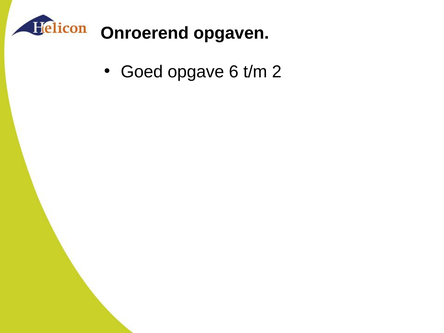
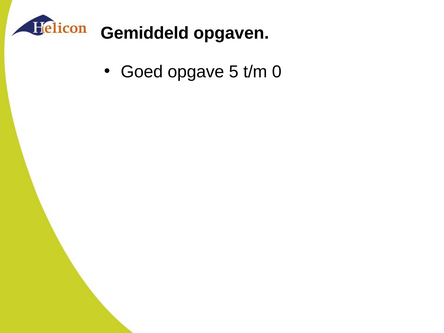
Onroerend: Onroerend -> Gemiddeld
6: 6 -> 5
2: 2 -> 0
